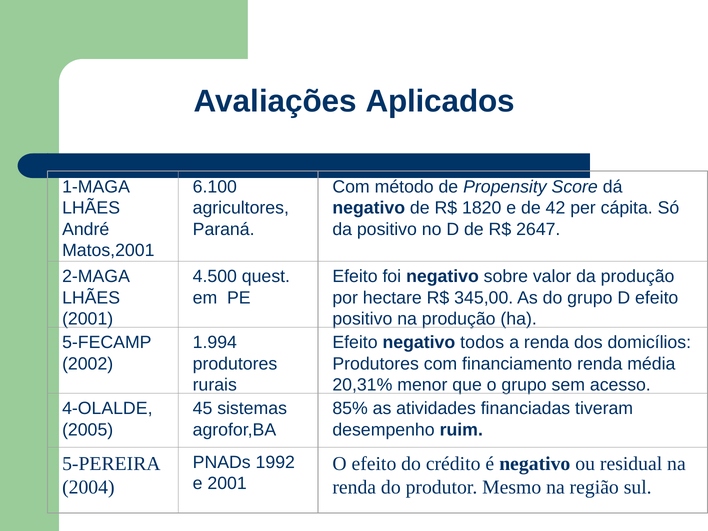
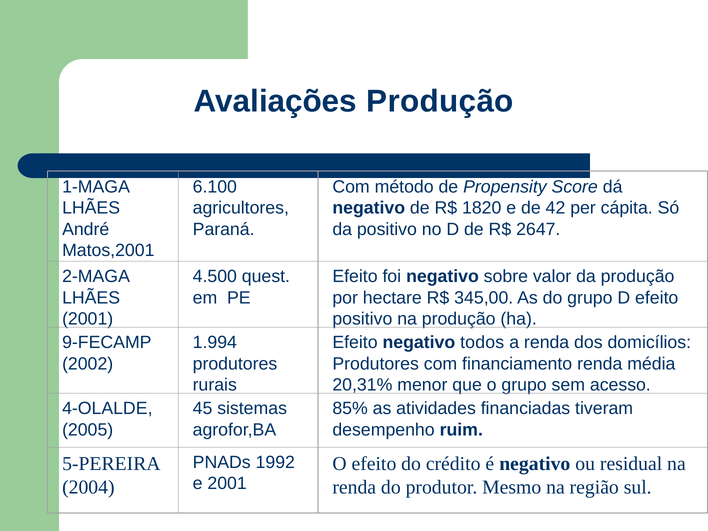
Avaliações Aplicados: Aplicados -> Produção
5-FECAMP: 5-FECAMP -> 9-FECAMP
